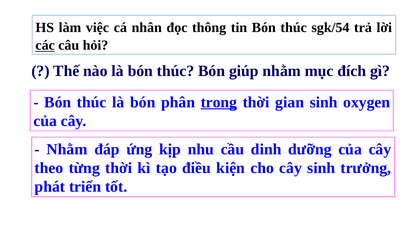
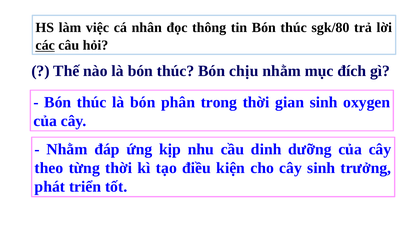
sgk/54: sgk/54 -> sgk/80
giúp: giúp -> chịu
trong underline: present -> none
